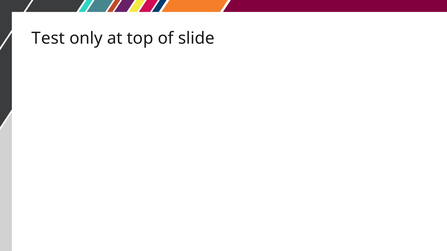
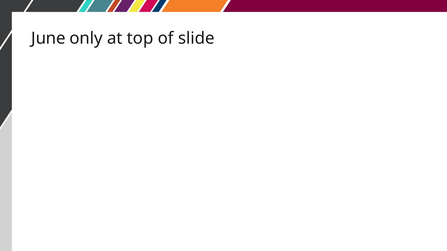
Test: Test -> June
